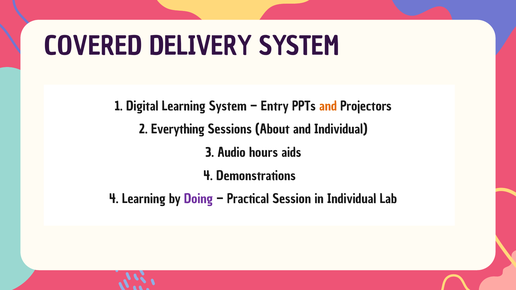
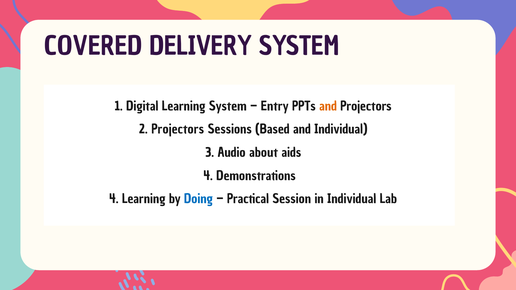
2 Everything: Everything -> Projectors
About: About -> Based
hours: hours -> about
Doing colour: purple -> blue
